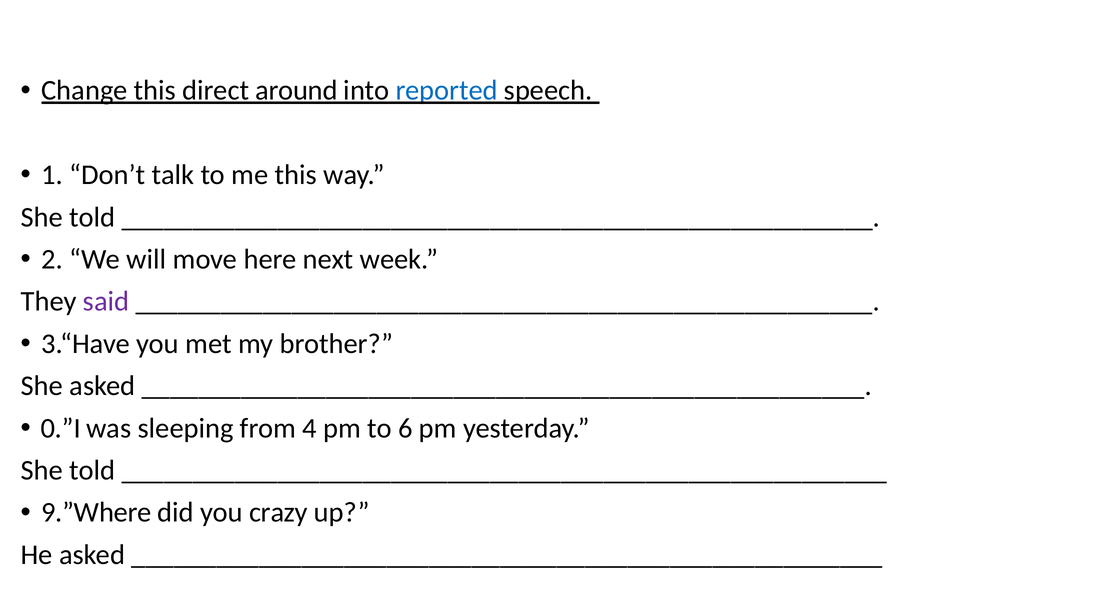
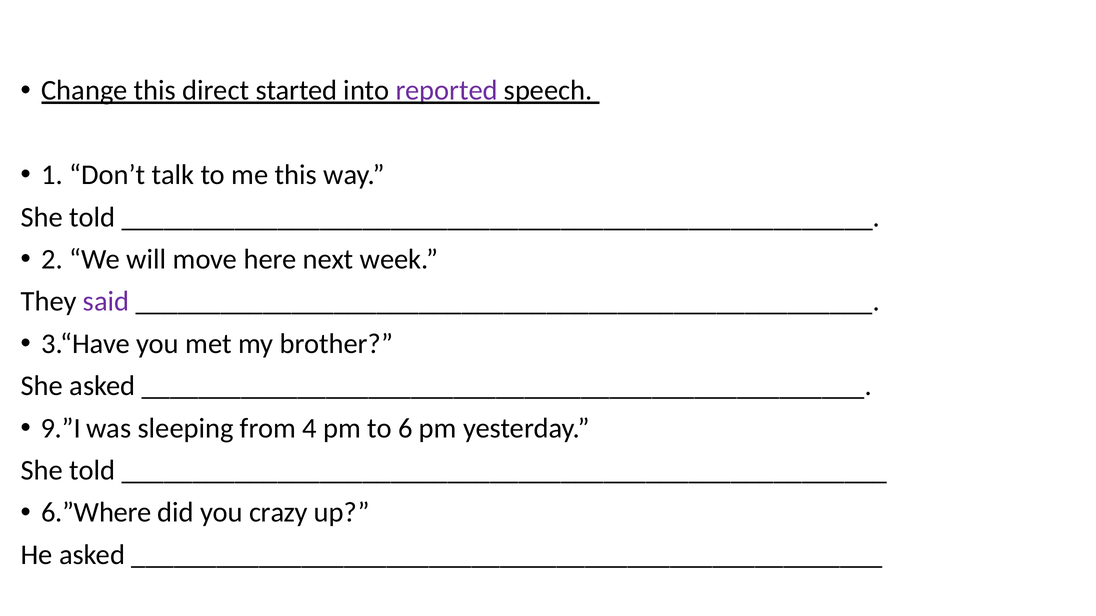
around: around -> started
reported colour: blue -> purple
0.”I: 0.”I -> 9.”I
9.”Where: 9.”Where -> 6.”Where
